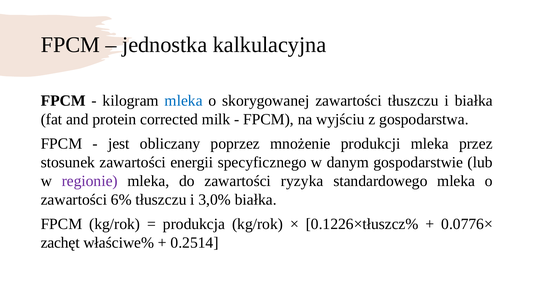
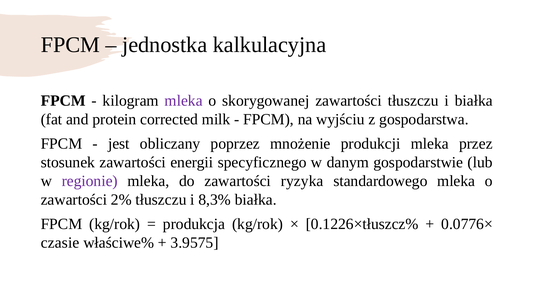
mleka at (184, 101) colour: blue -> purple
6%: 6% -> 2%
3,0%: 3,0% -> 8,3%
zachęt: zachęt -> czasie
0.2514: 0.2514 -> 3.9575
